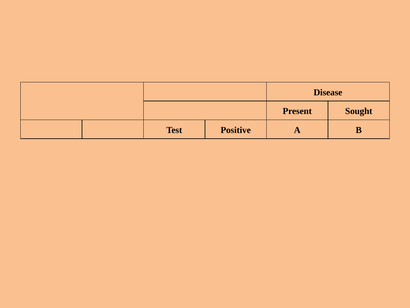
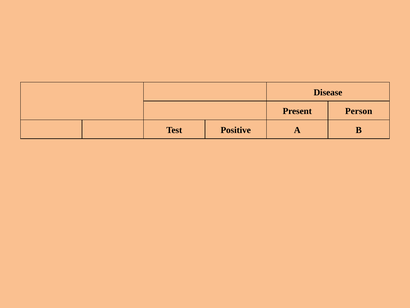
Sought: Sought -> Person
